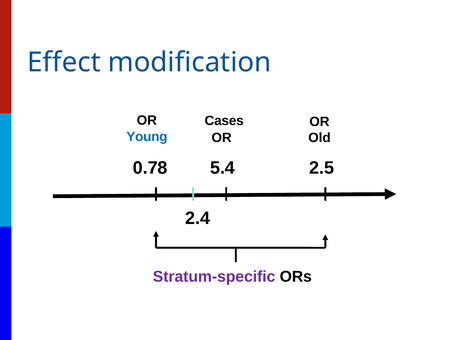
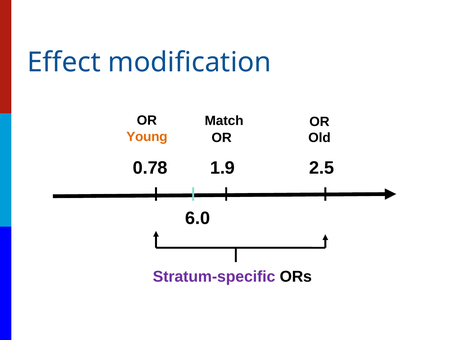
Cases: Cases -> Match
Young colour: blue -> orange
5.4: 5.4 -> 1.9
2.4: 2.4 -> 6.0
